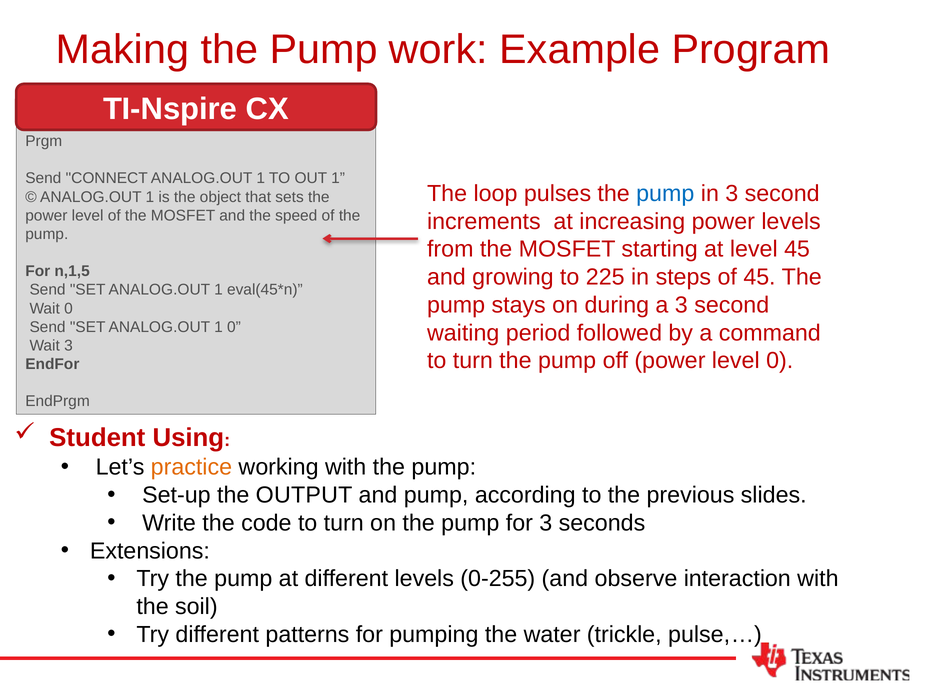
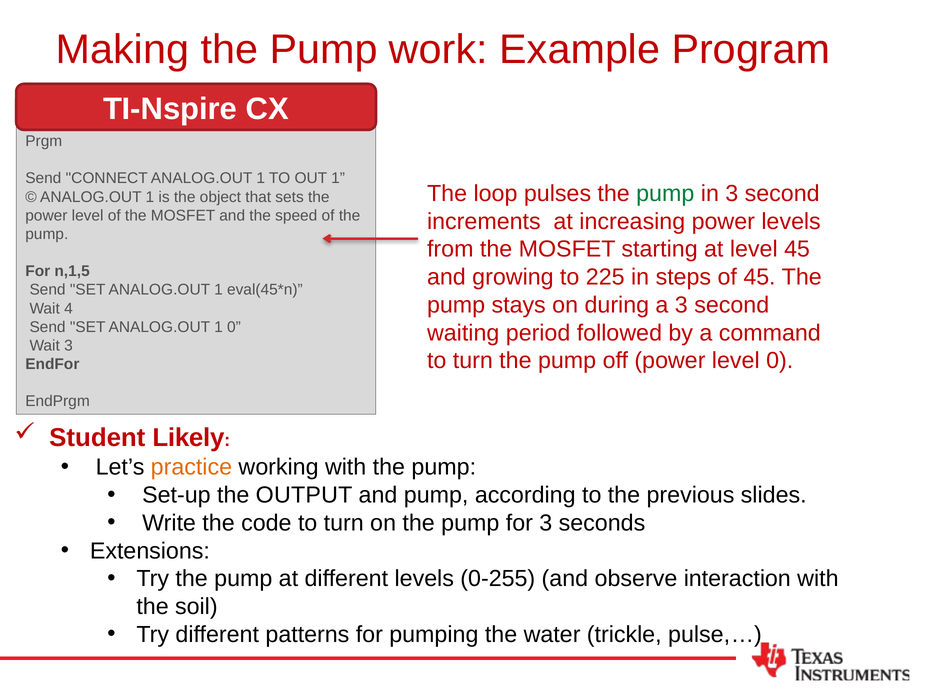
pump at (665, 194) colour: blue -> green
Wait 0: 0 -> 4
Using: Using -> Likely
